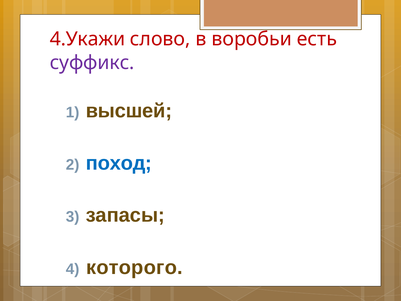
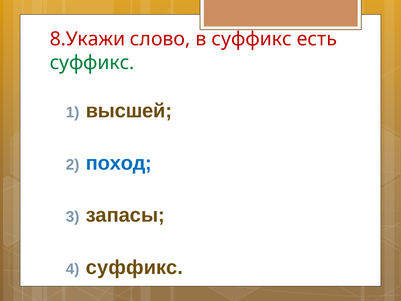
4.Укажи: 4.Укажи -> 8.Укажи
в воробьи: воробьи -> суффикс
суффикс at (92, 63) colour: purple -> green
которого at (134, 267): которого -> суффикс
